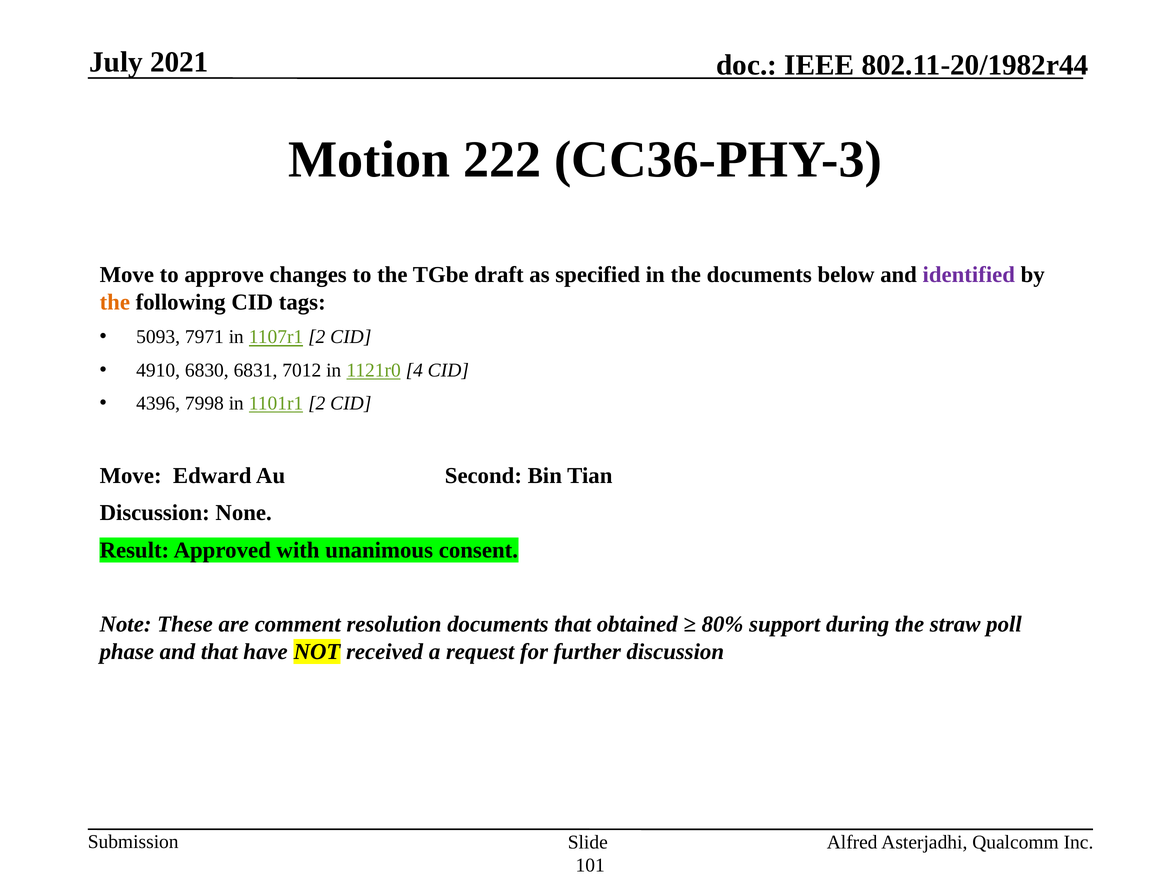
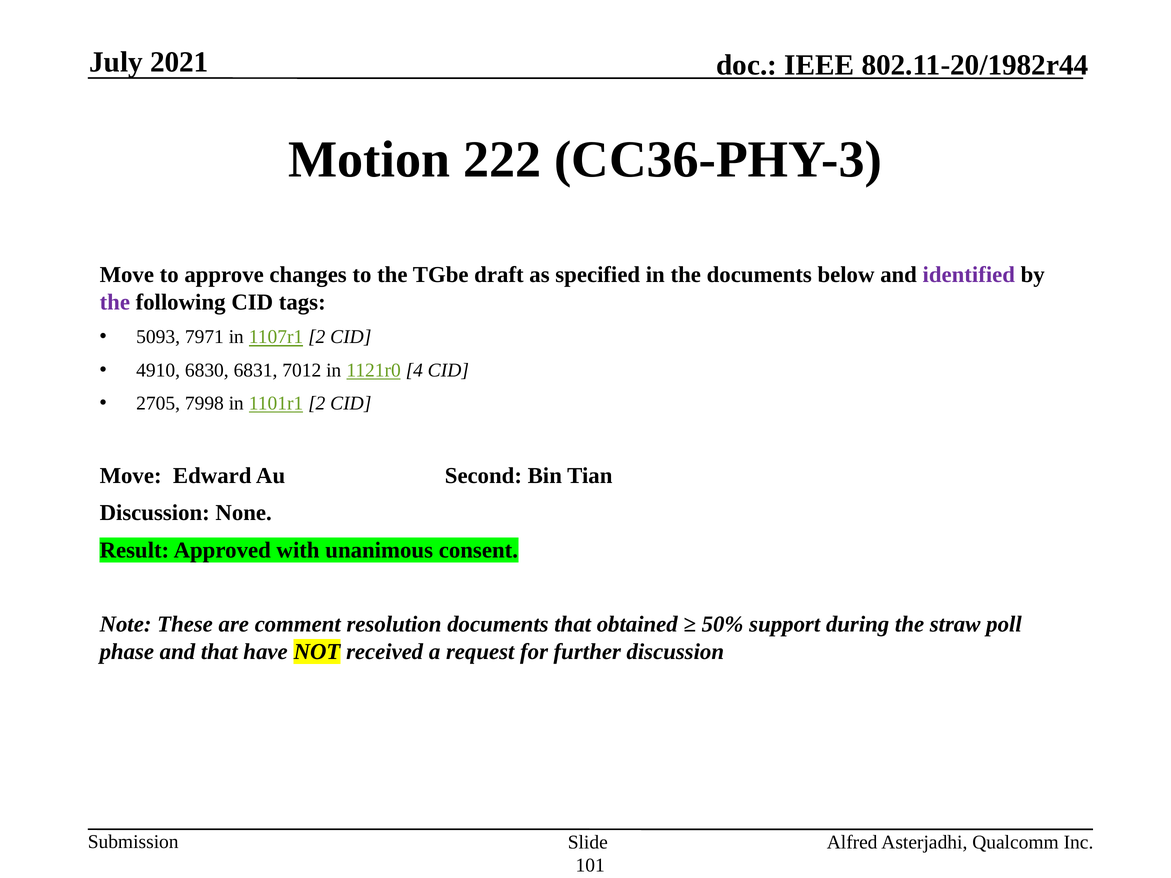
the at (115, 302) colour: orange -> purple
4396: 4396 -> 2705
80%: 80% -> 50%
